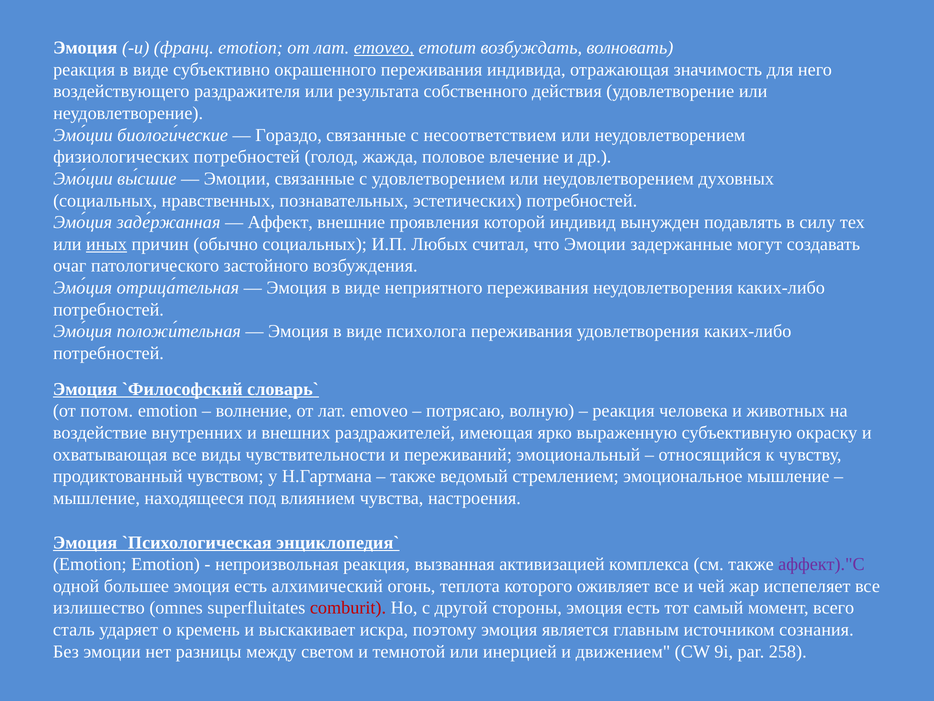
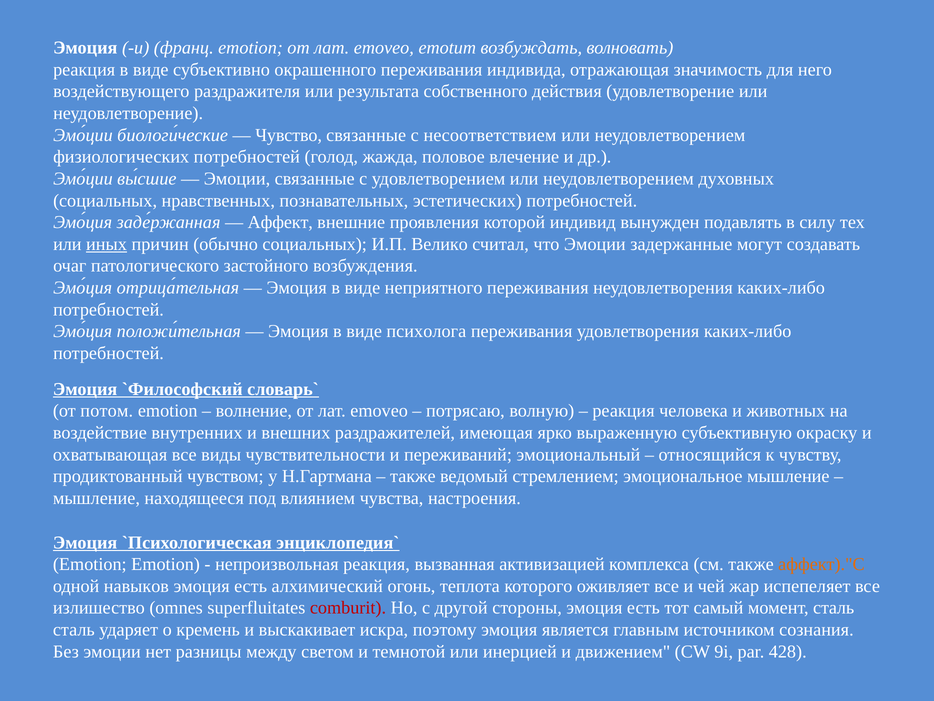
emoveo at (384, 48) underline: present -> none
Гораздо: Гораздо -> Чувство
Любых: Любых -> Велико
аффект)."С colour: purple -> orange
большее: большее -> навыков
момент всего: всего -> сталь
258: 258 -> 428
